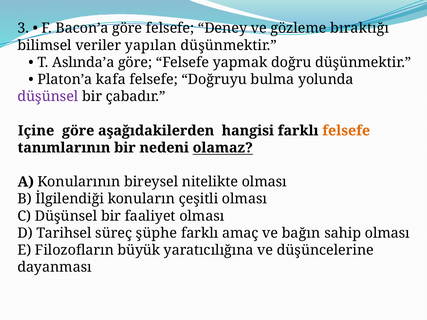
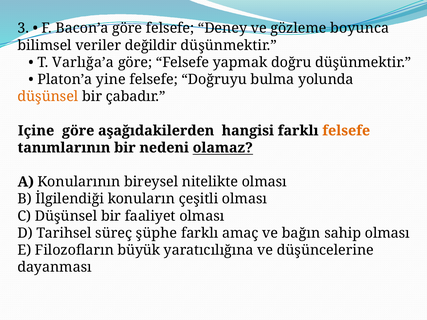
bıraktığı: bıraktığı -> boyunca
yapılan: yapılan -> değildir
Aslında’a: Aslında’a -> Varlığa’a
kafa: kafa -> yine
düşünsel at (48, 97) colour: purple -> orange
